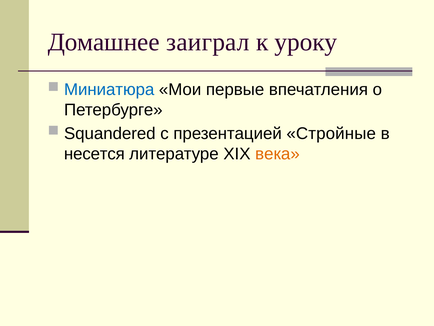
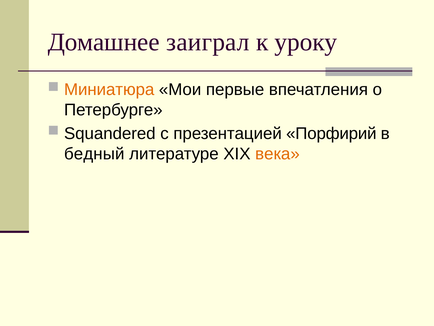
Миниатюра colour: blue -> orange
Стройные: Стройные -> Порфирий
несется: несется -> бедный
